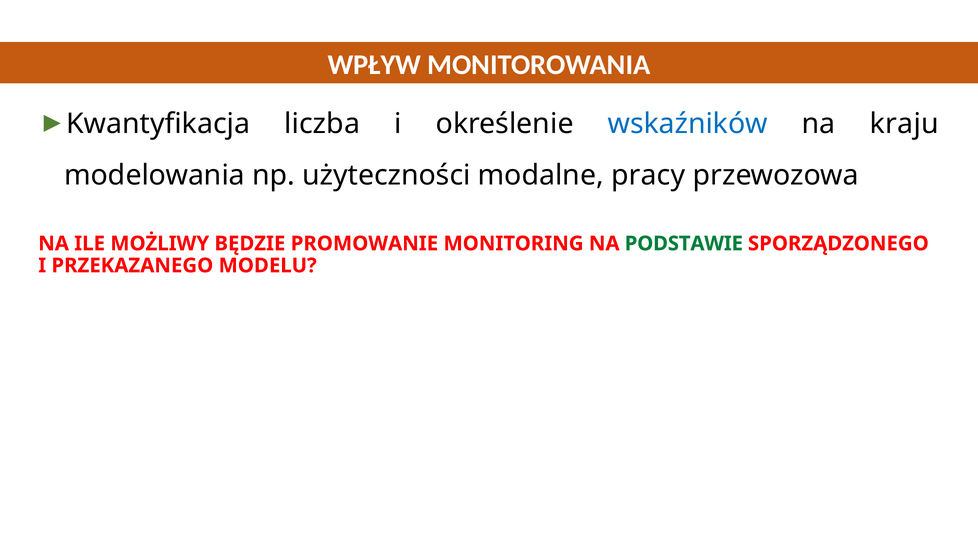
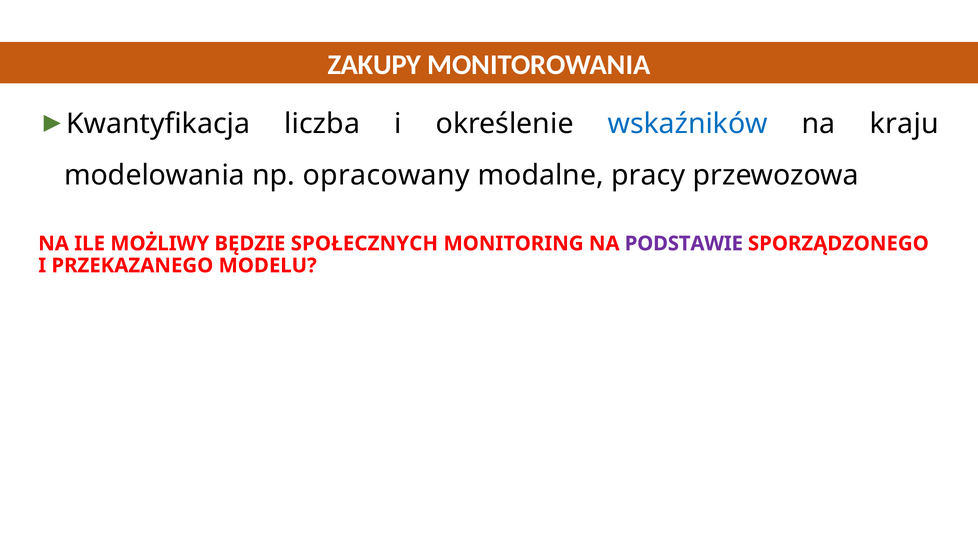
WPŁYW: WPŁYW -> ZAKUPY
użyteczności: użyteczności -> opracowany
PROMOWANIE: PROMOWANIE -> SPOŁECZNYCH
PODSTAWIE colour: green -> purple
